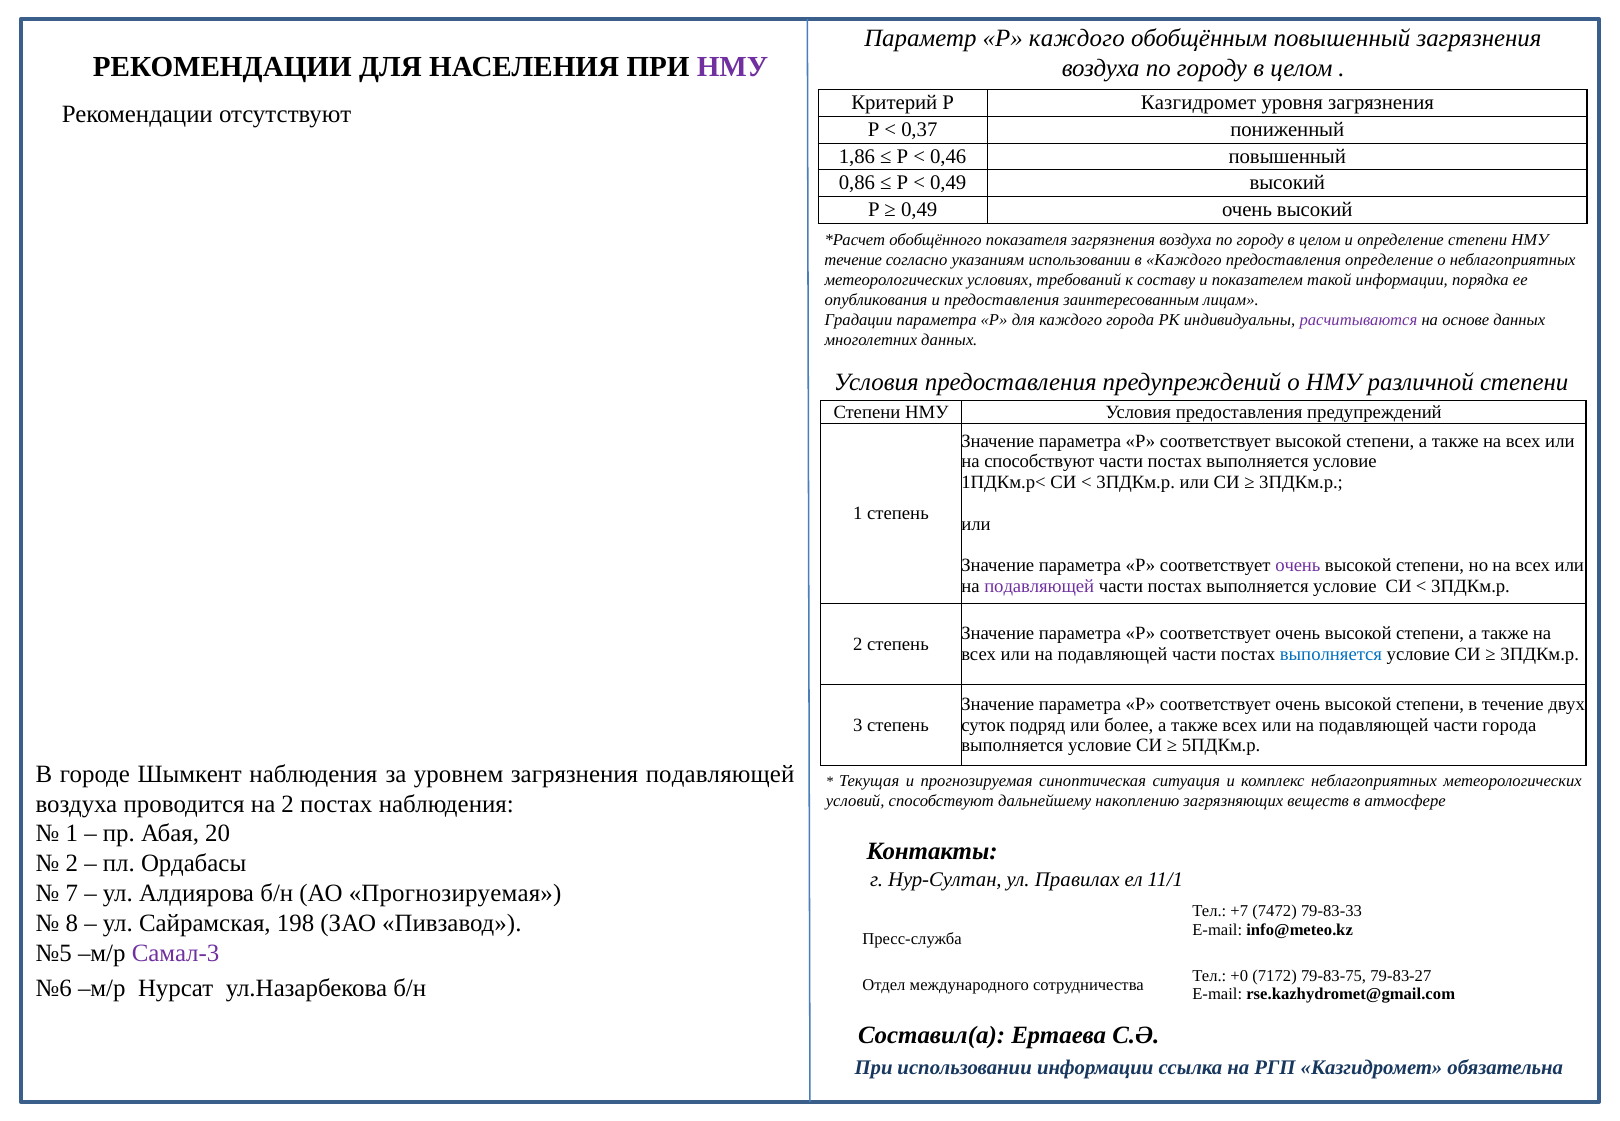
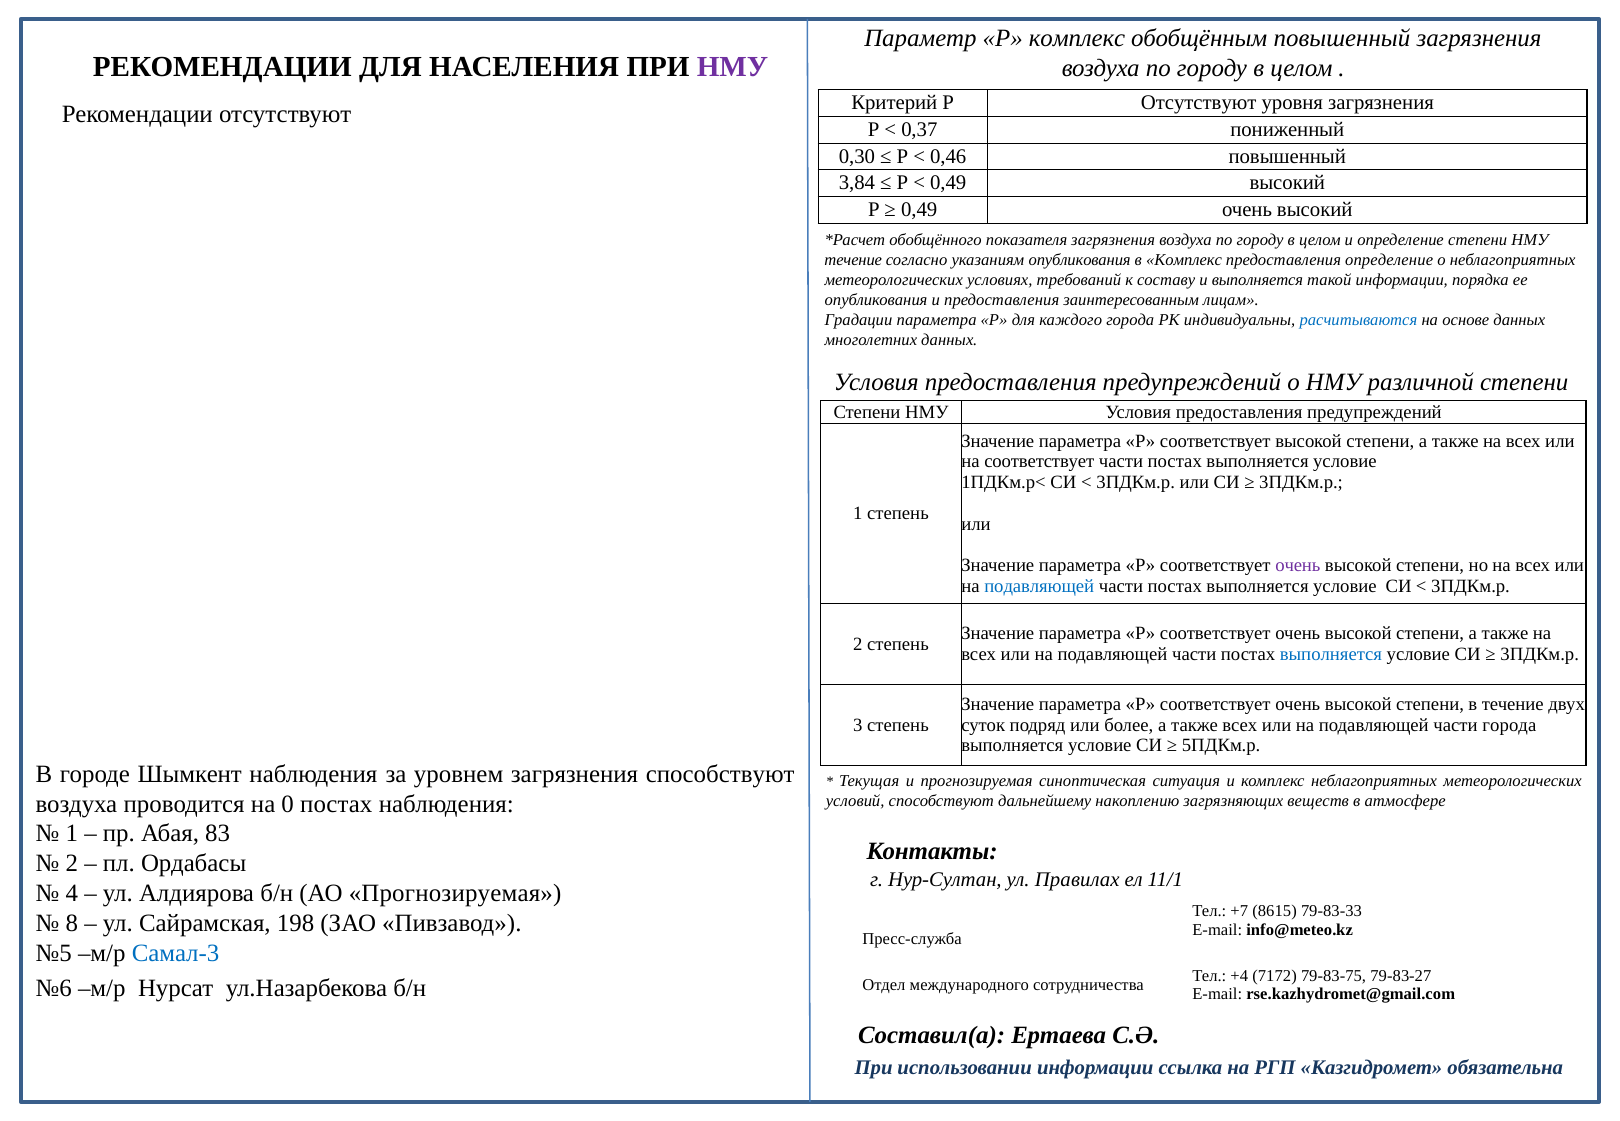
Р каждого: каждого -> комплекс
Р Казгидромет: Казгидромет -> Отсутствуют
1,86: 1,86 -> 0,30
0,86: 0,86 -> 3,84
указаниям использовании: использовании -> опубликования
в Каждого: Каждого -> Комплекс
и показателем: показателем -> выполняется
расчитываются colour: purple -> blue
на способствуют: способствуют -> соответствует
подавляющей at (1039, 586) colour: purple -> blue
загрязнения подавляющей: подавляющей -> способствуют
на 2: 2 -> 0
20: 20 -> 83
7: 7 -> 4
7472: 7472 -> 8615
Самал-3 colour: purple -> blue
+0: +0 -> +4
